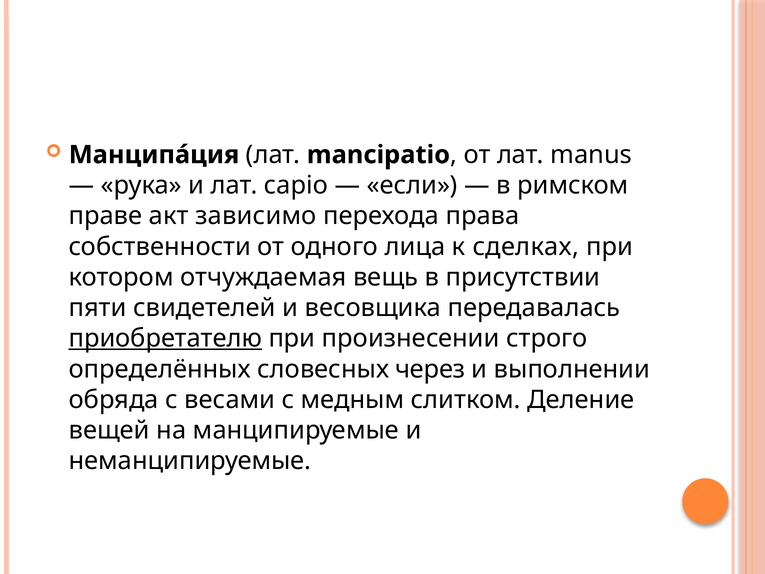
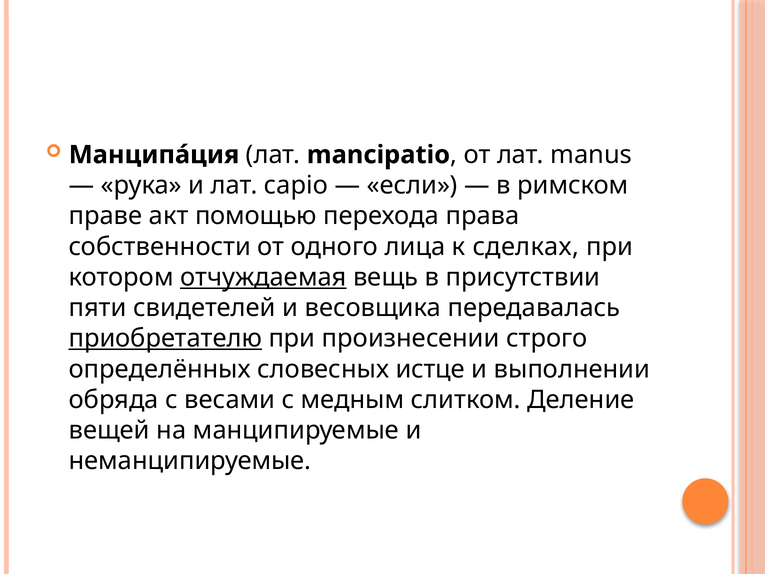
зависимо: зависимо -> помощью
отчуждаемая underline: none -> present
через: через -> истце
